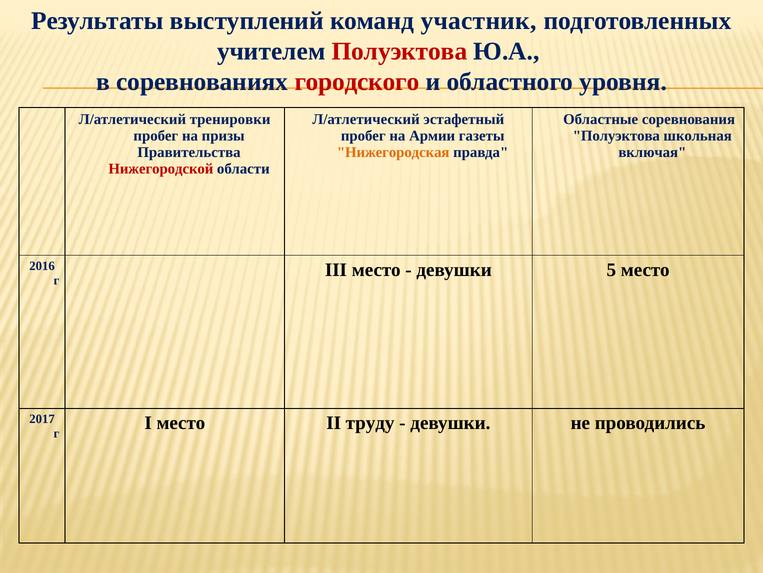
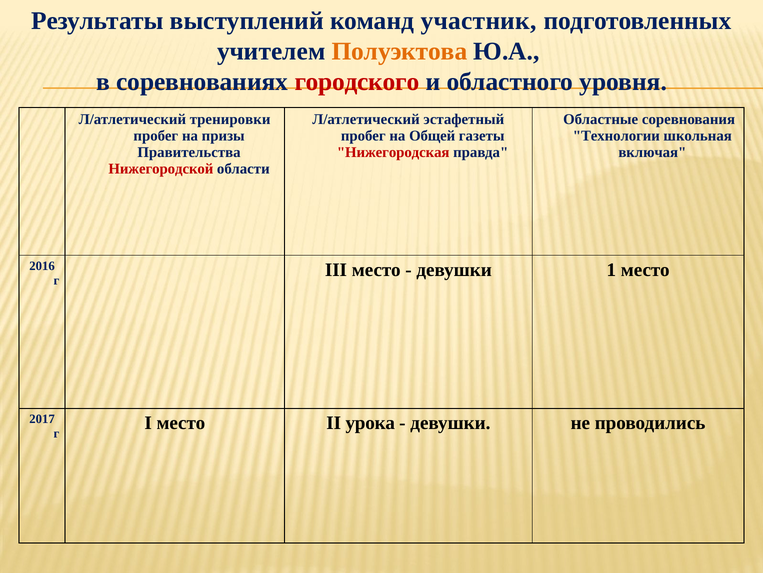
Полуэктова at (399, 51) colour: red -> orange
Армии: Армии -> Общей
Полуэктова at (616, 136): Полуэктова -> Технологии
Нижегородская colour: orange -> red
5: 5 -> 1
труду: труду -> урока
